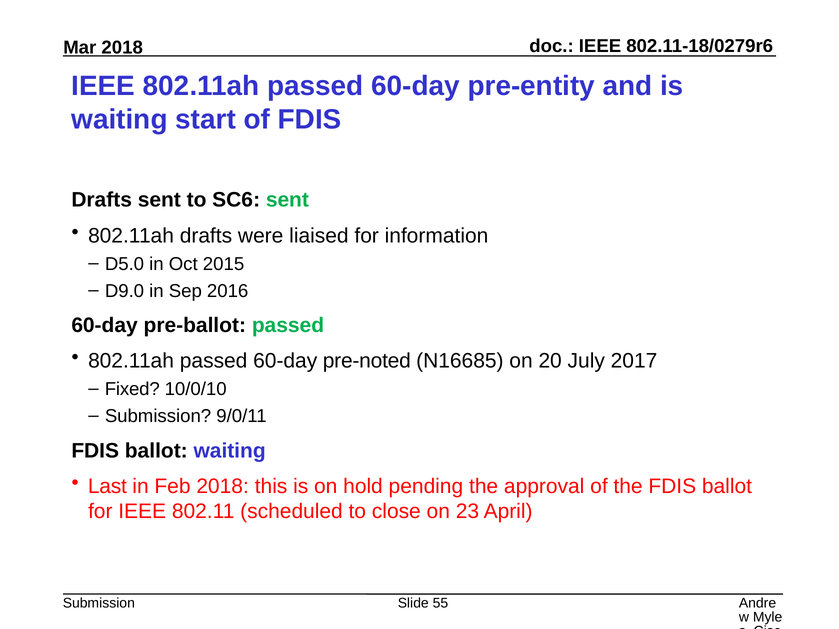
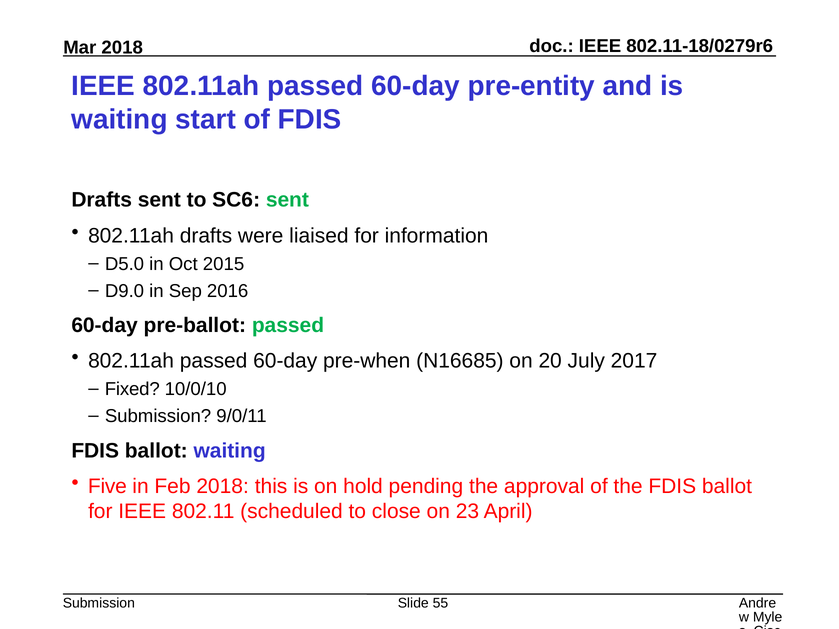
pre-noted: pre-noted -> pre-when
Last: Last -> Five
